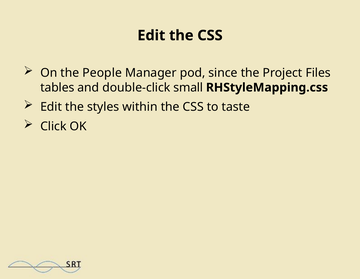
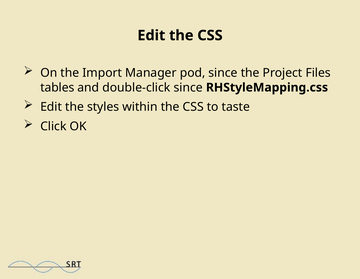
People: People -> Import
double-click small: small -> since
